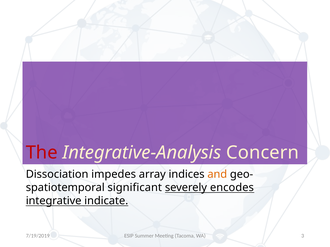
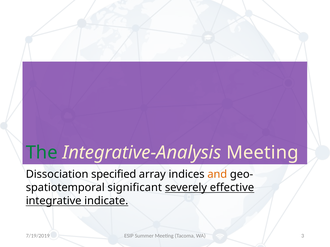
The colour: red -> green
Integrative-Analysis Concern: Concern -> Meeting
impedes: impedes -> specified
encodes: encodes -> effective
